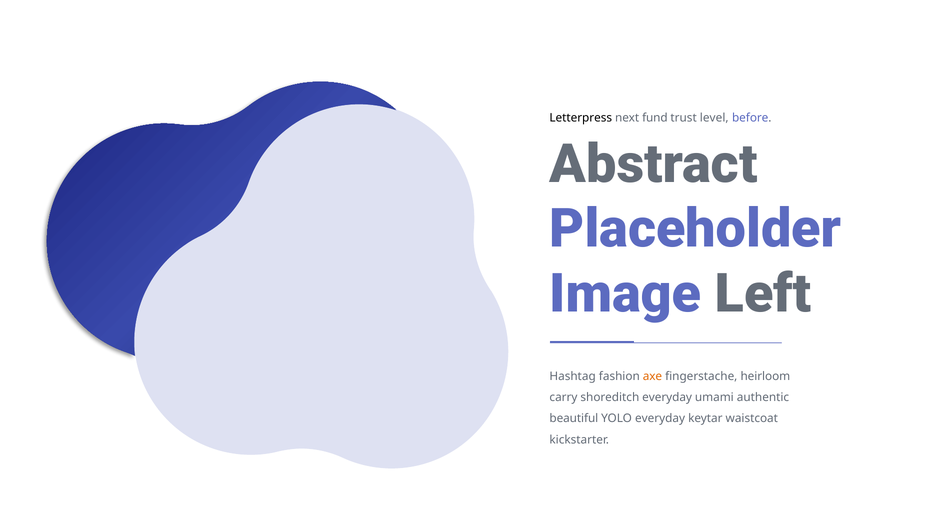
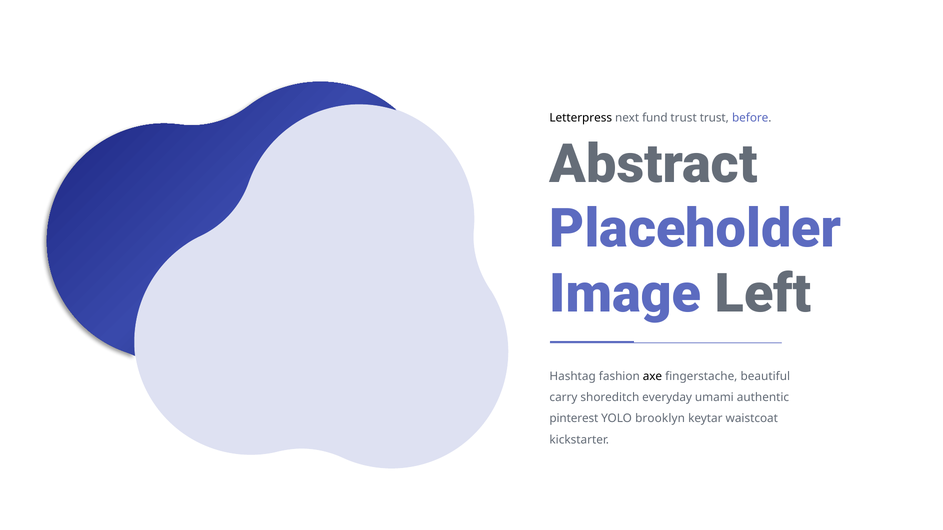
trust level: level -> trust
axe colour: orange -> black
heirloom: heirloom -> beautiful
beautiful: beautiful -> pinterest
YOLO everyday: everyday -> brooklyn
